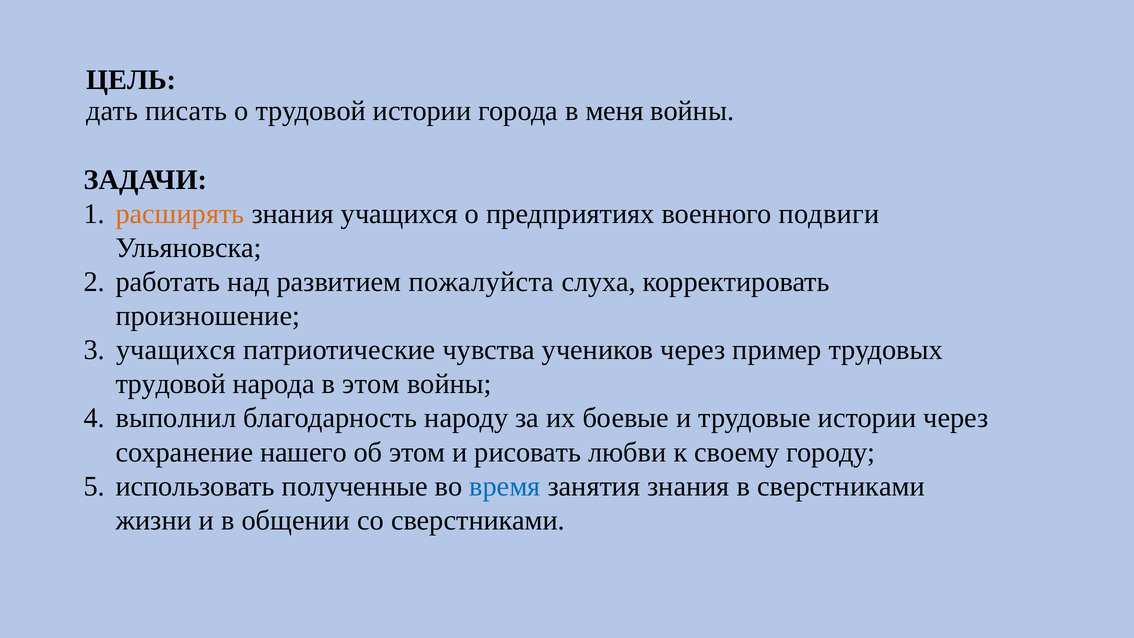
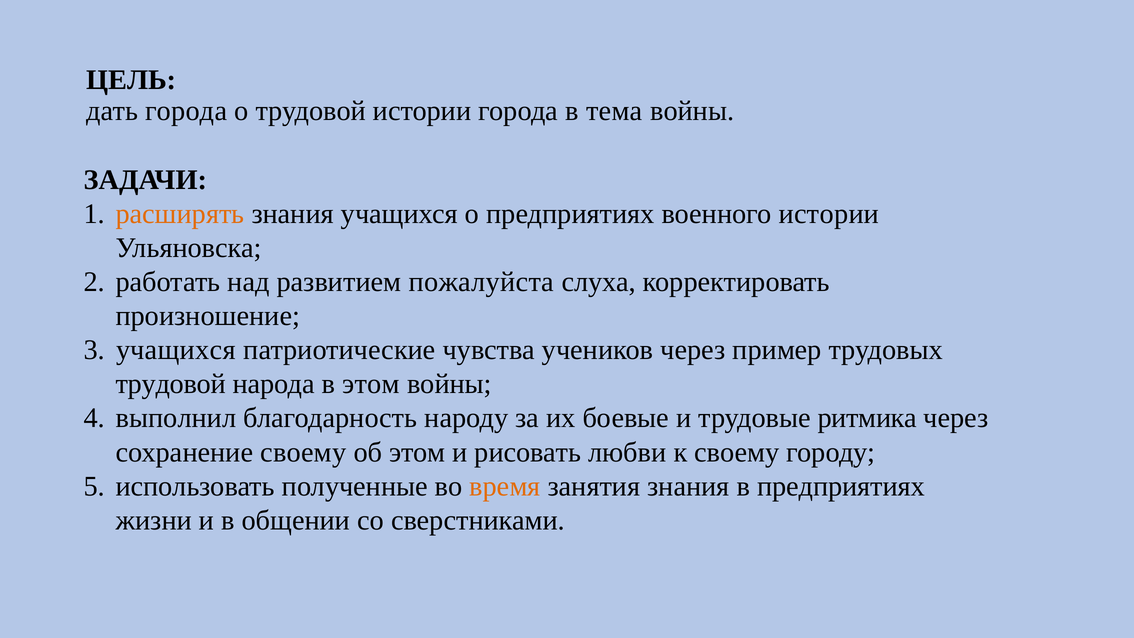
дать писать: писать -> города
меня: меня -> тема
военного подвиги: подвиги -> истории
трудовые истории: истории -> ритмика
сохранение нашего: нашего -> своему
время colour: blue -> orange
в сверстниками: сверстниками -> предприятиях
